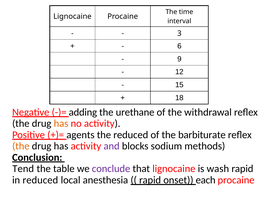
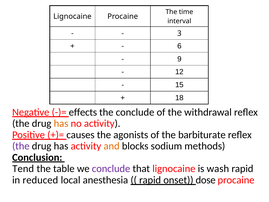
adding: adding -> effects
the urethane: urethane -> conclude
agents: agents -> causes
the reduced: reduced -> agonists
the at (21, 146) colour: orange -> purple
and colour: purple -> orange
each: each -> dose
